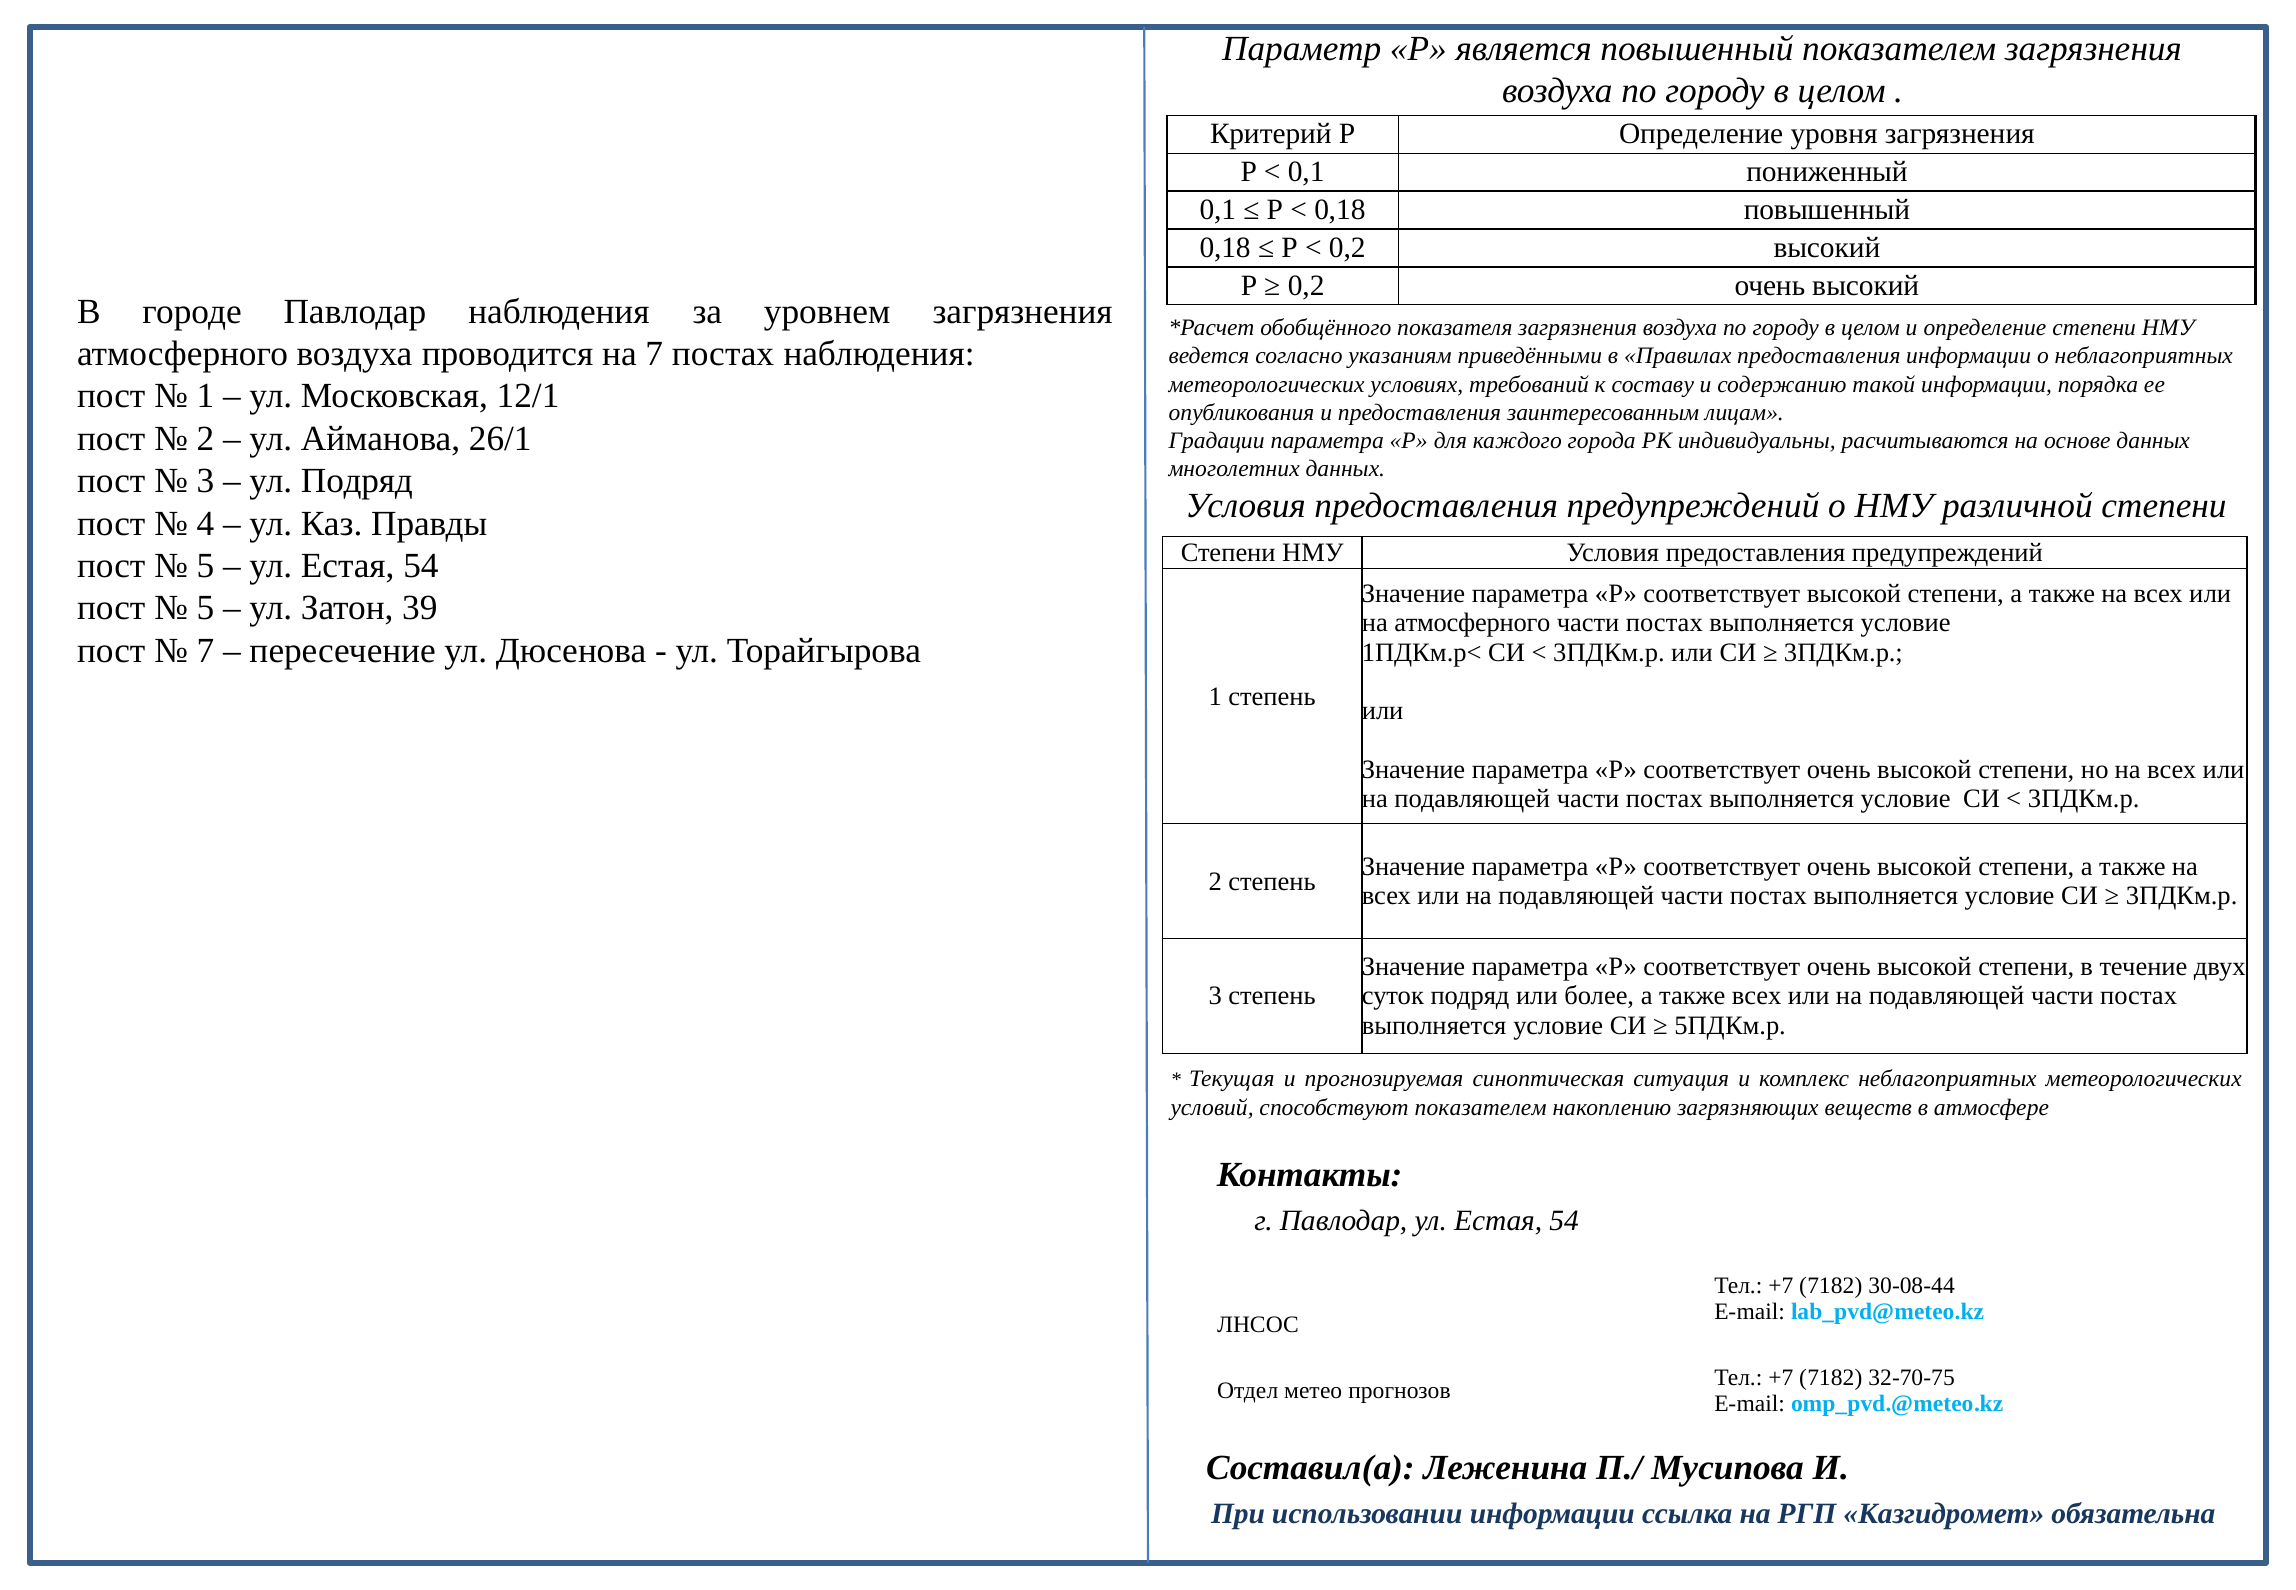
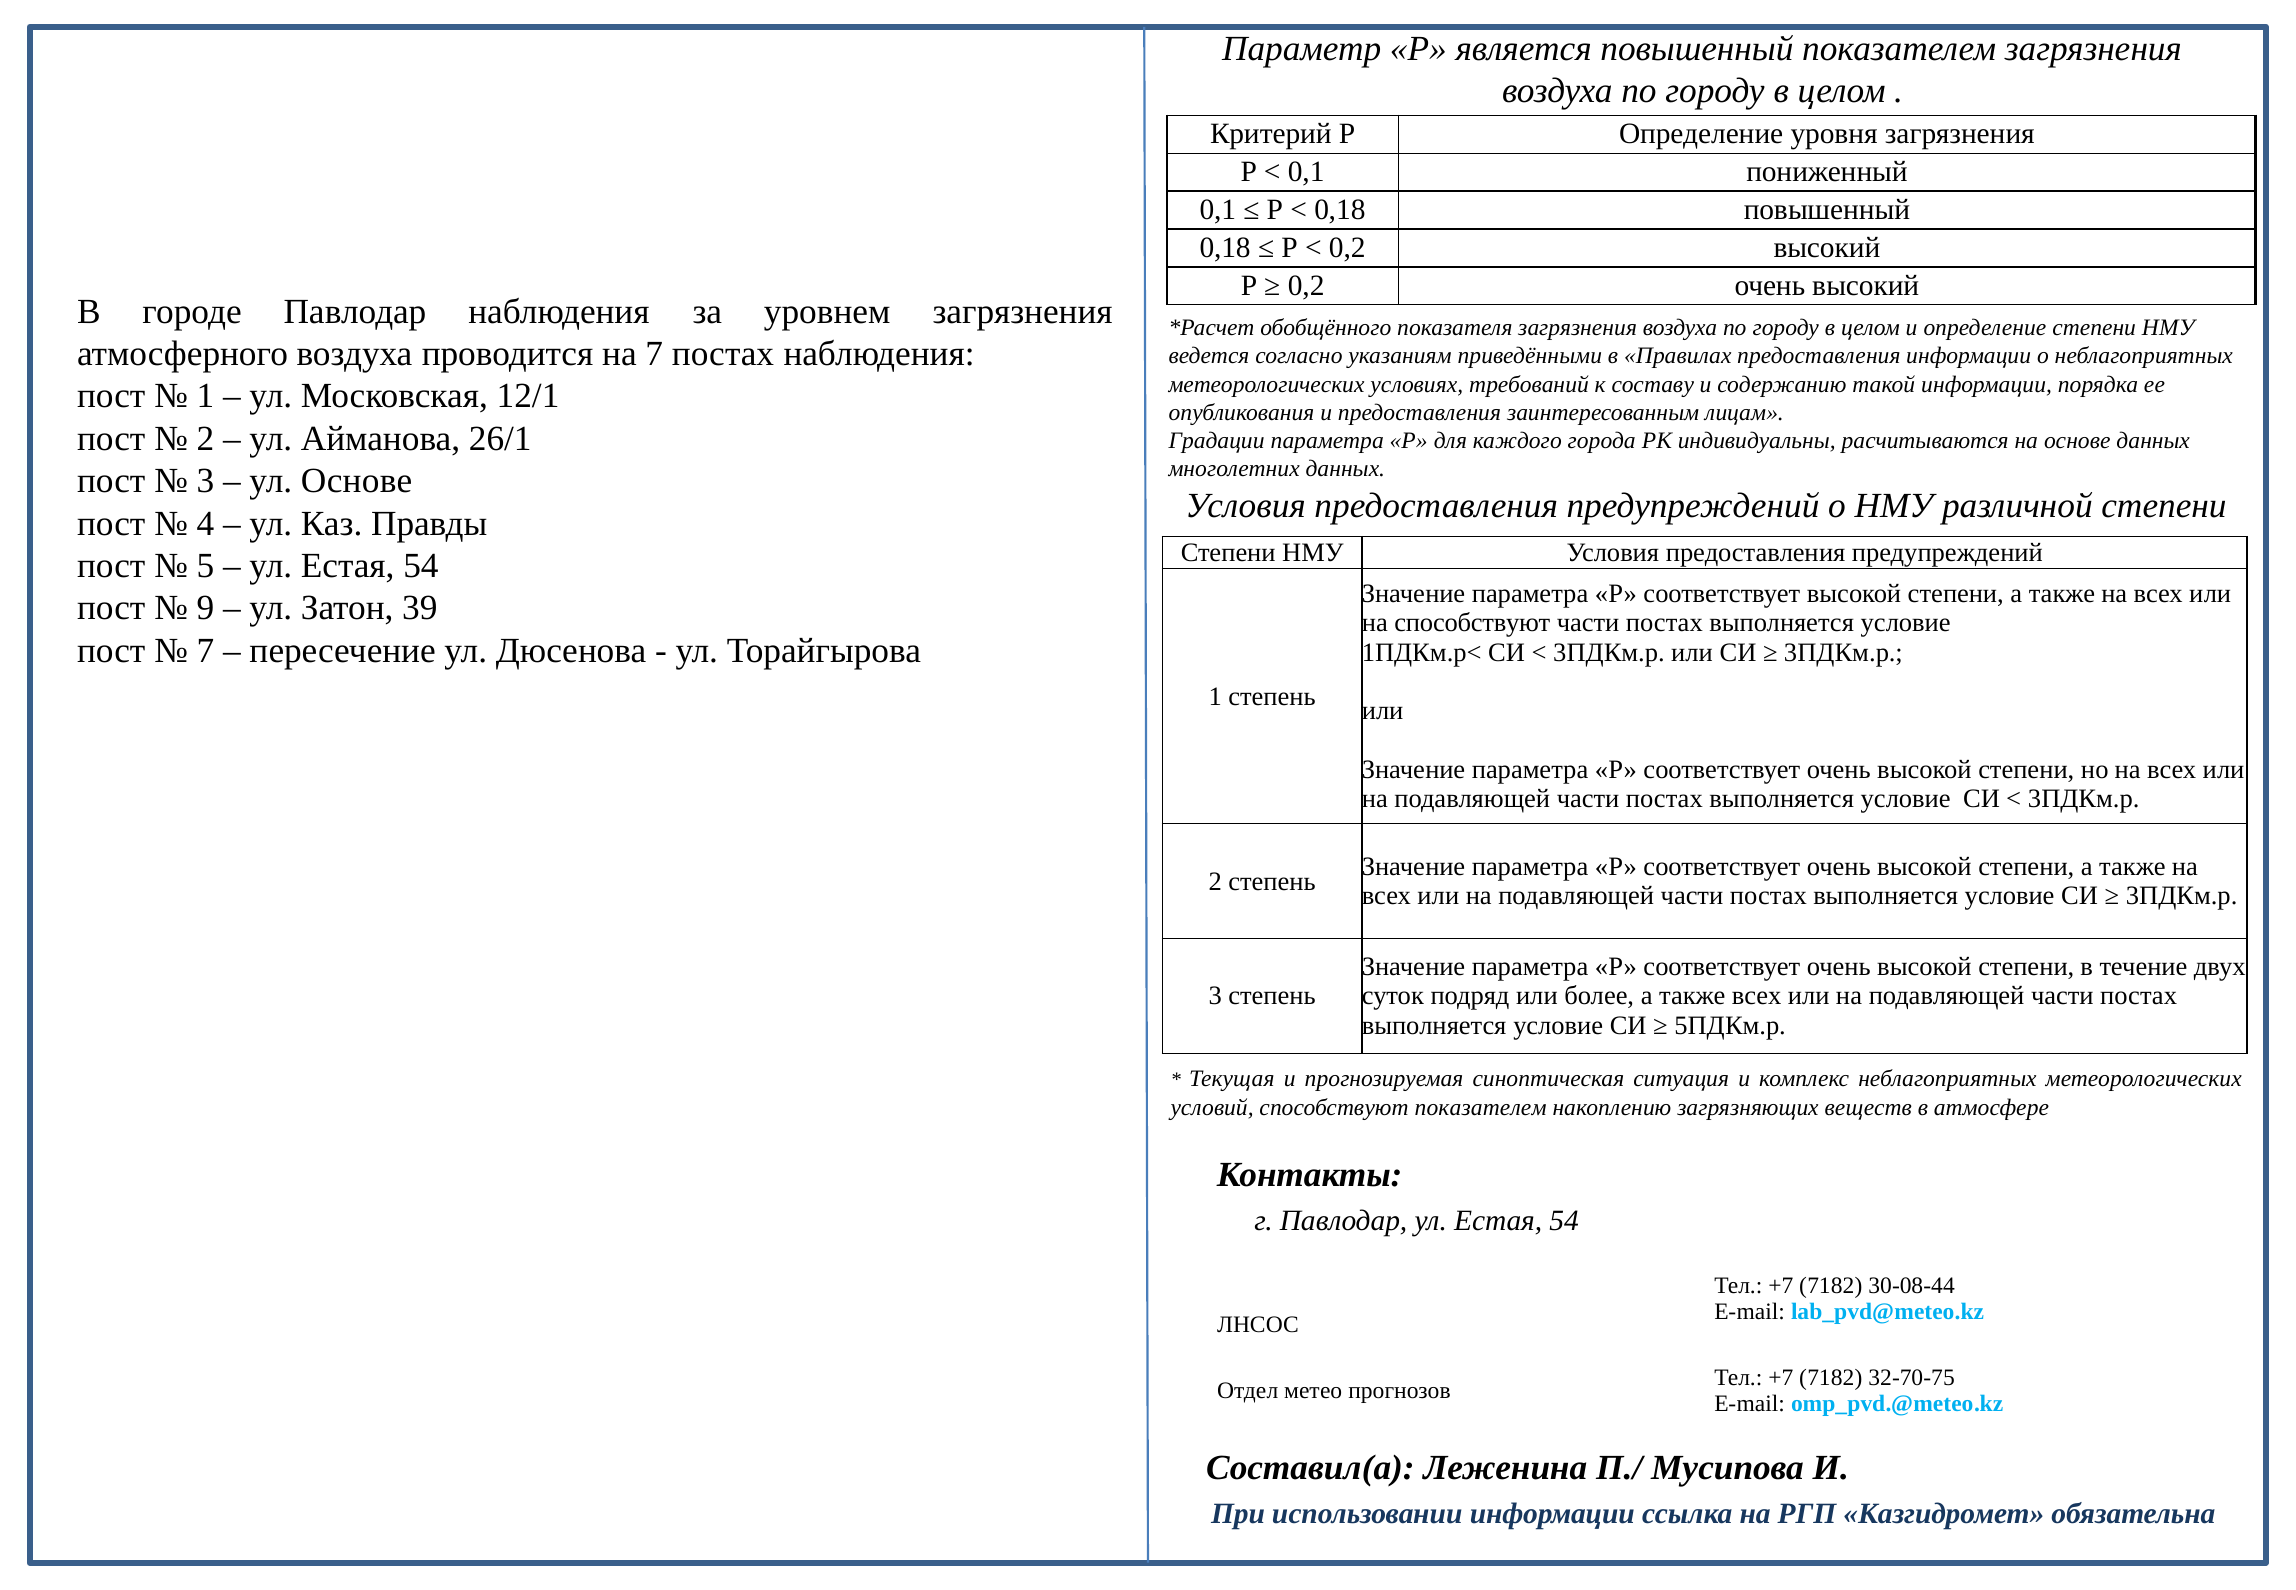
ул Подряд: Подряд -> Основе
5 at (205, 608): 5 -> 9
на атмосферного: атмосферного -> способствуют
